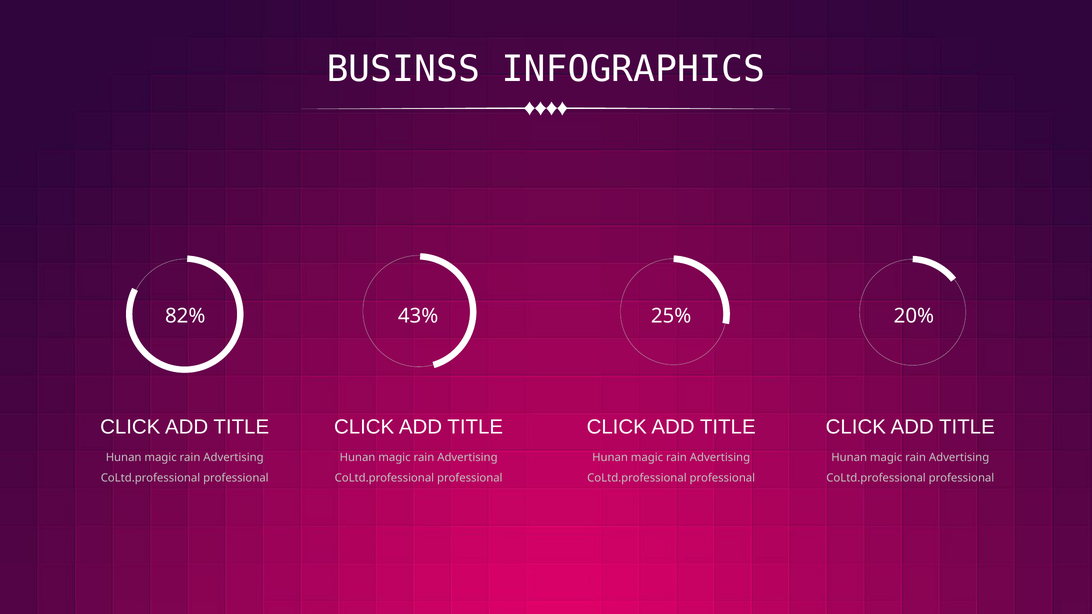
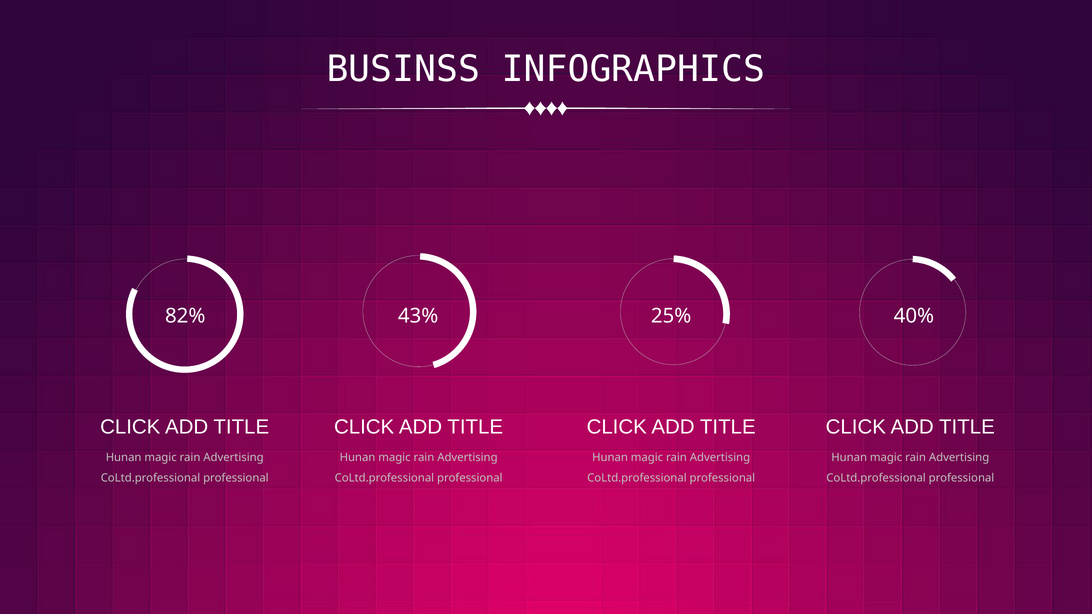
20%: 20% -> 40%
